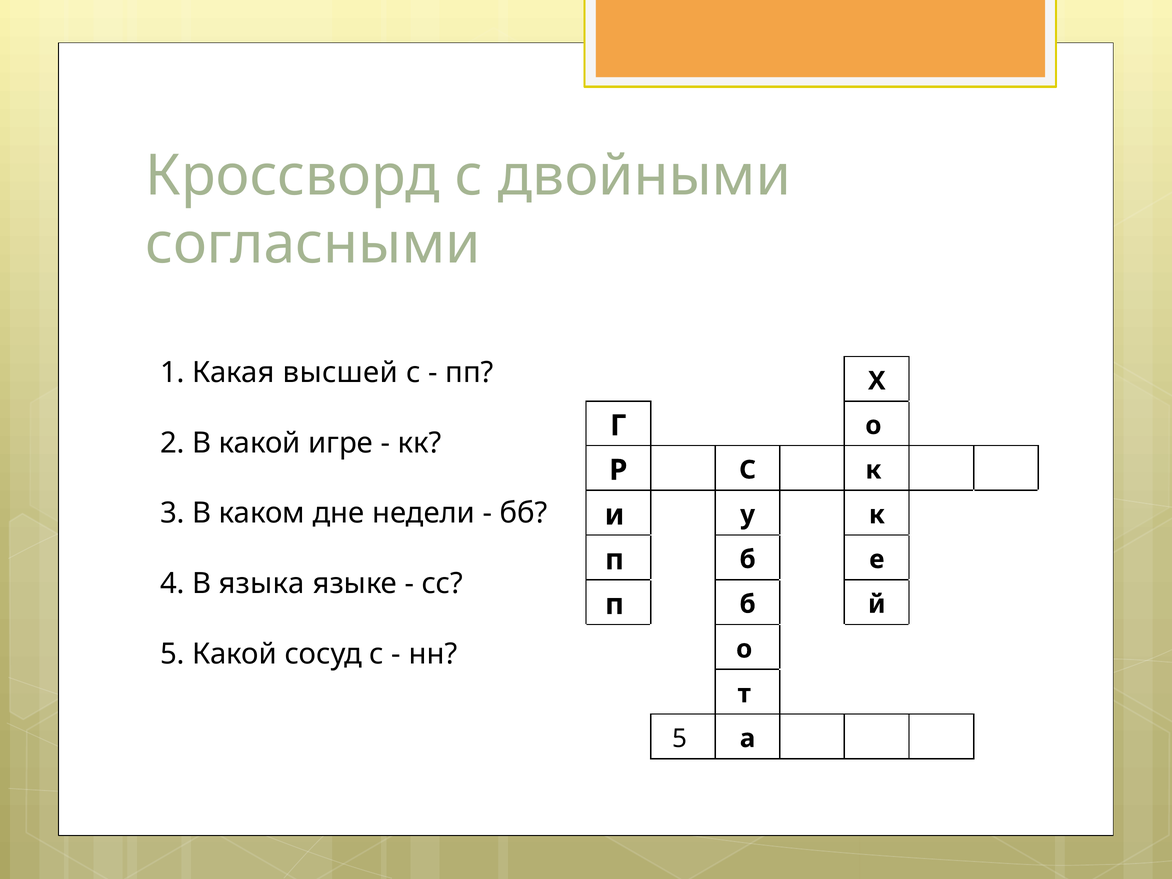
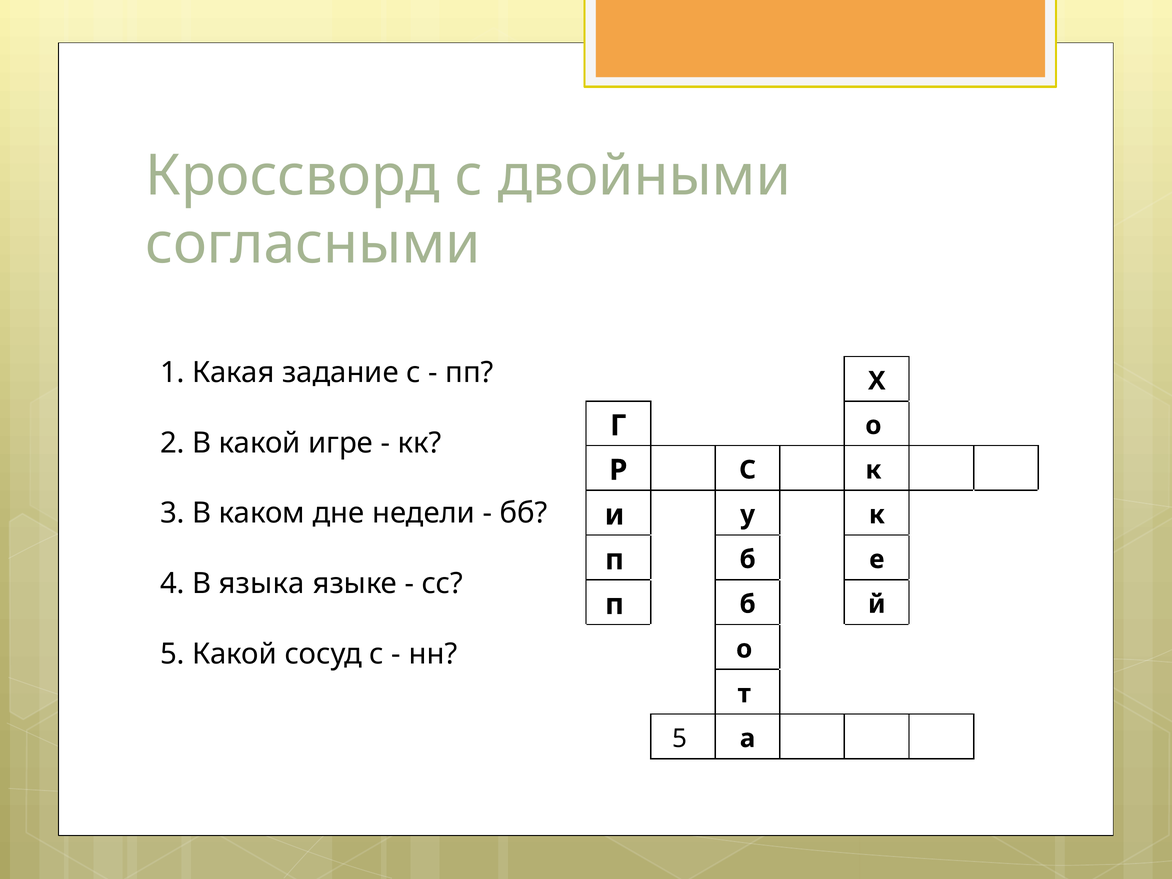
высшей: высшей -> задание
